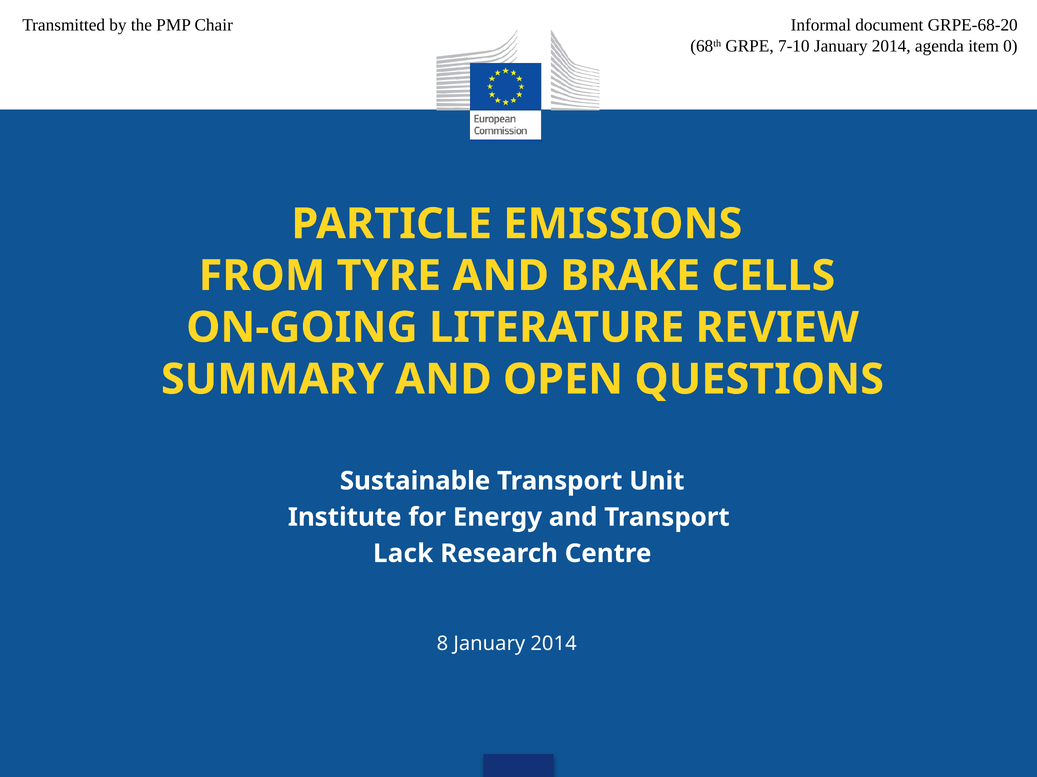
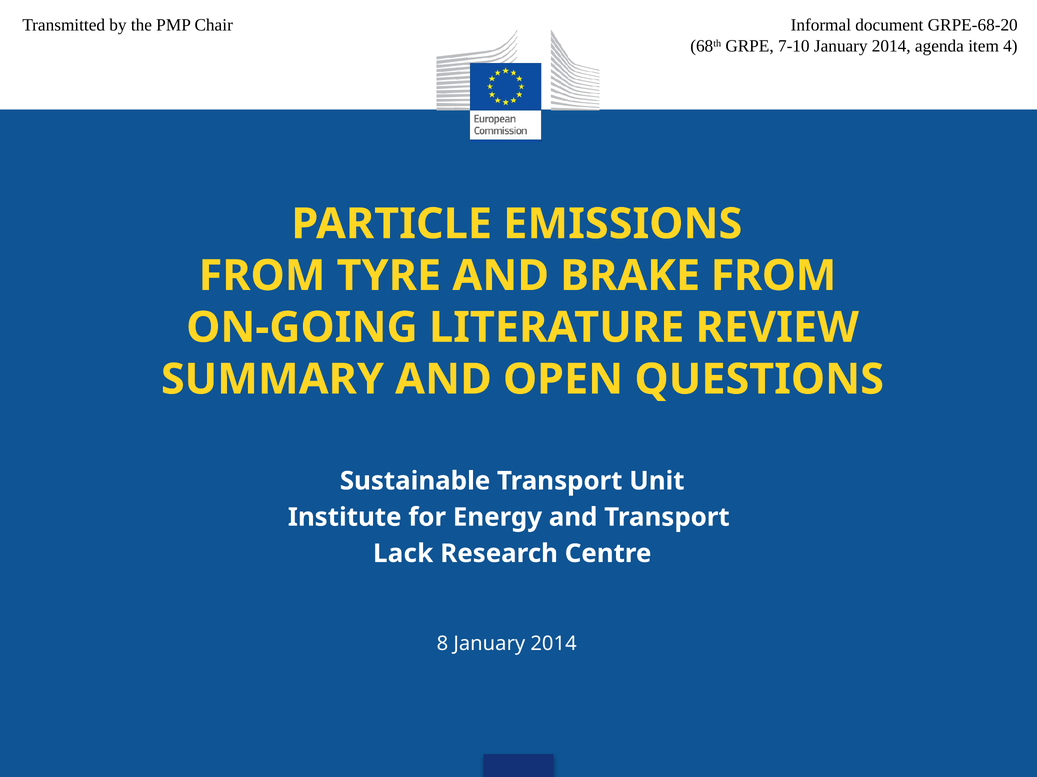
0: 0 -> 4
BRAKE CELLS: CELLS -> FROM
